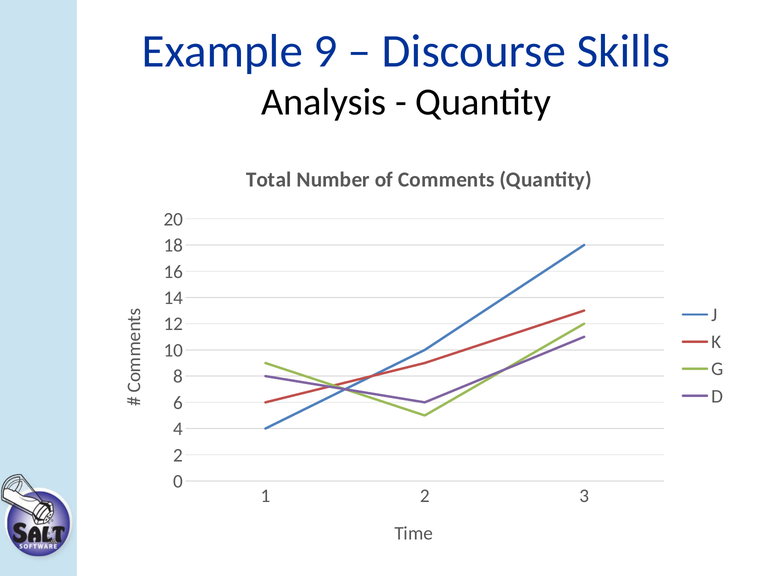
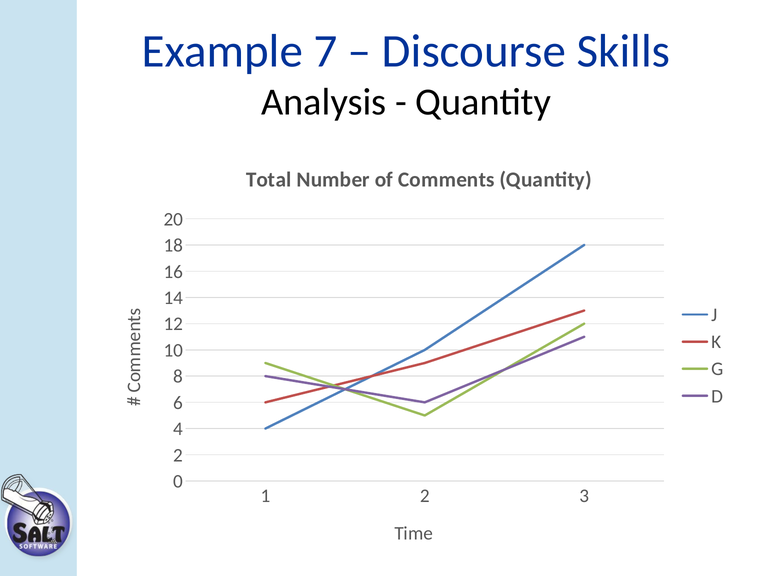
9: 9 -> 7
